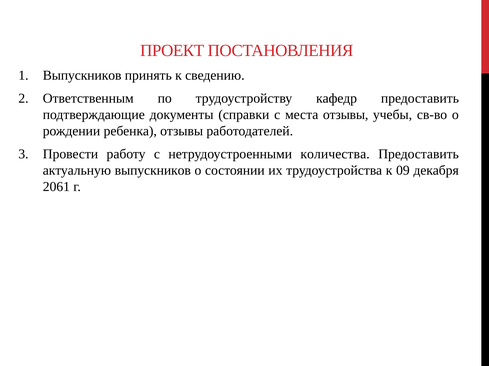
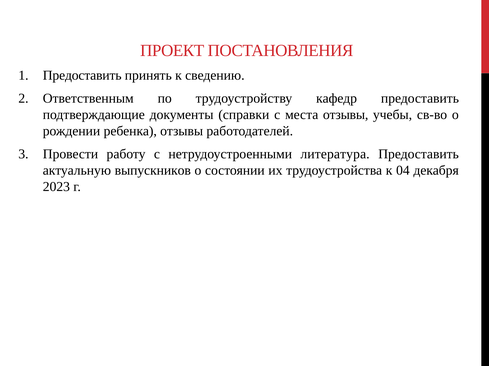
Выпускников at (82, 76): Выпускников -> Предоставить
количества: количества -> литература
09: 09 -> 04
2061: 2061 -> 2023
